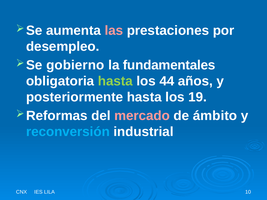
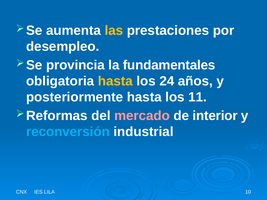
las colour: pink -> yellow
gobierno: gobierno -> provincia
hasta at (115, 81) colour: light green -> yellow
44: 44 -> 24
19: 19 -> 11
ámbito: ámbito -> interior
